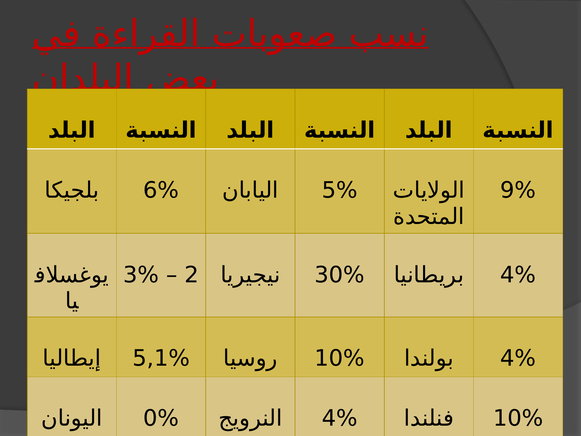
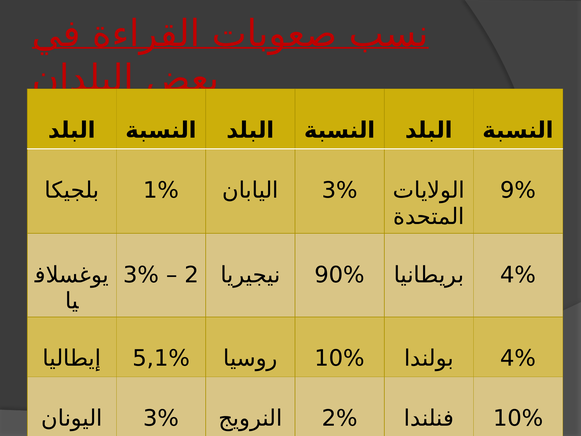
6%: 6% -> 1%
5% at (340, 190): 5% -> 3%
30%: 30% -> 90%
0% at (161, 418): 0% -> 3%
4% at (340, 418): 4% -> 2%
